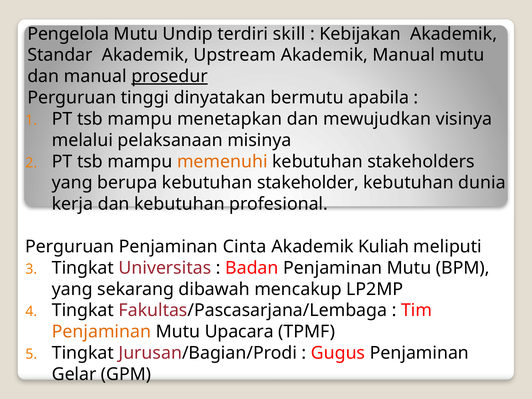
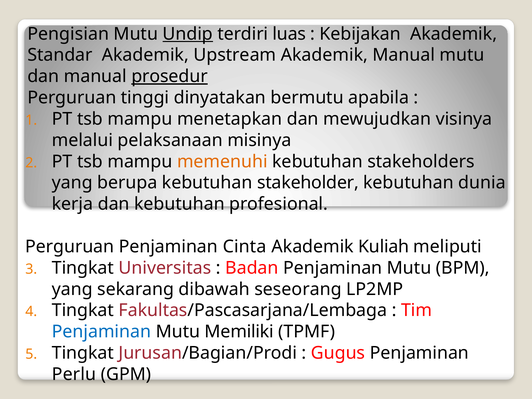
Pengelola: Pengelola -> Pengisian
Undip underline: none -> present
skill: skill -> luas
mencakup: mencakup -> seseorang
Penjaminan at (101, 332) colour: orange -> blue
Upacara: Upacara -> Memiliki
Gelar: Gelar -> Perlu
